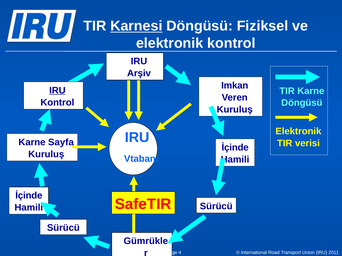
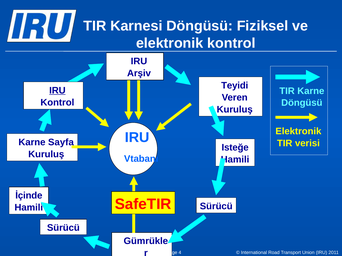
Karnesi underline: present -> none
Imkan: Imkan -> Teyidi
İçinde at (235, 148): İçinde -> Isteğe
